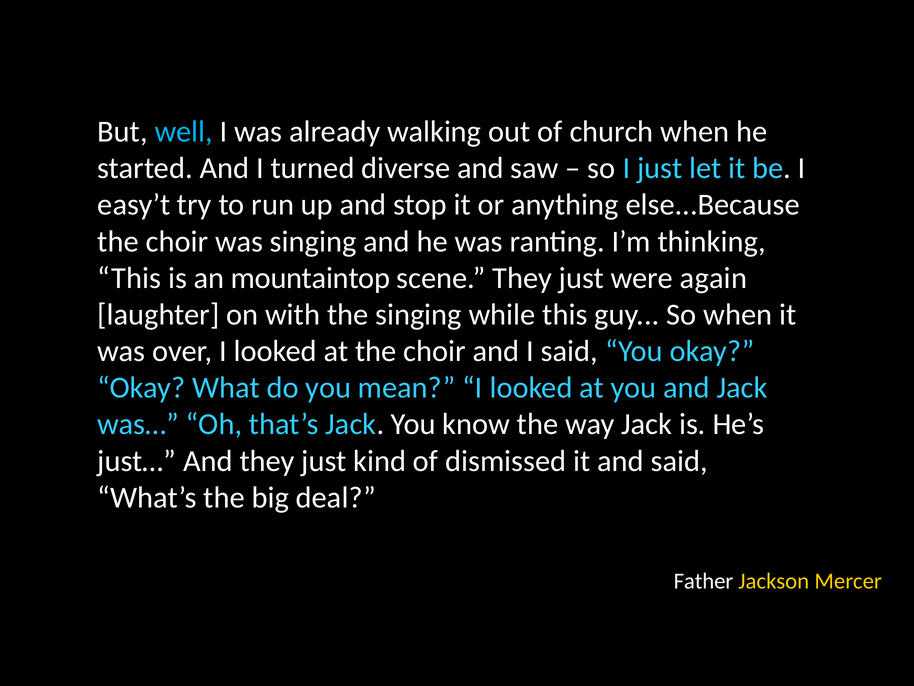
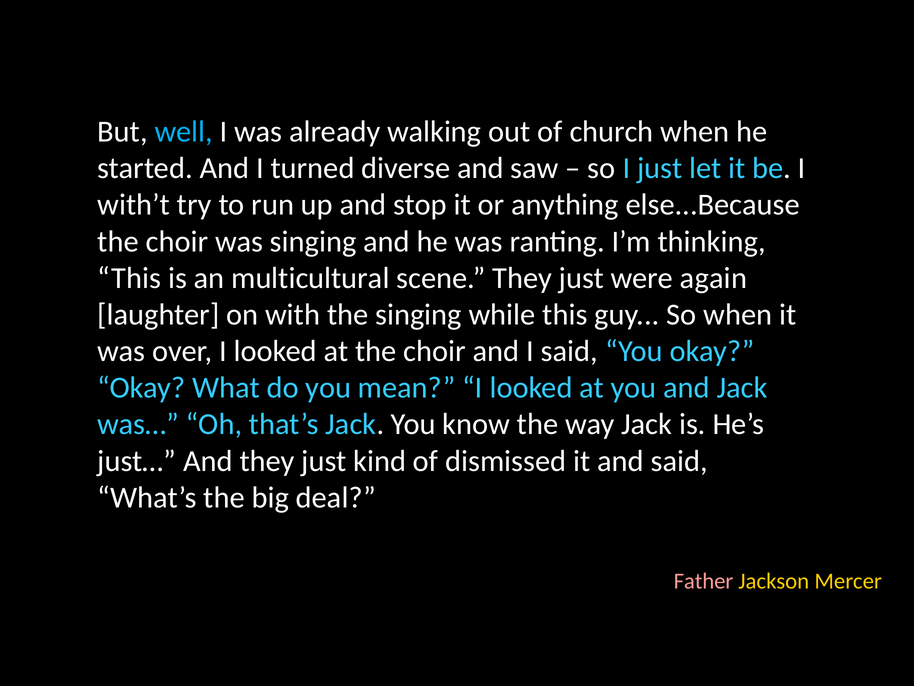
easy’t: easy’t -> with’t
mountaintop: mountaintop -> multicultural
Father colour: white -> pink
